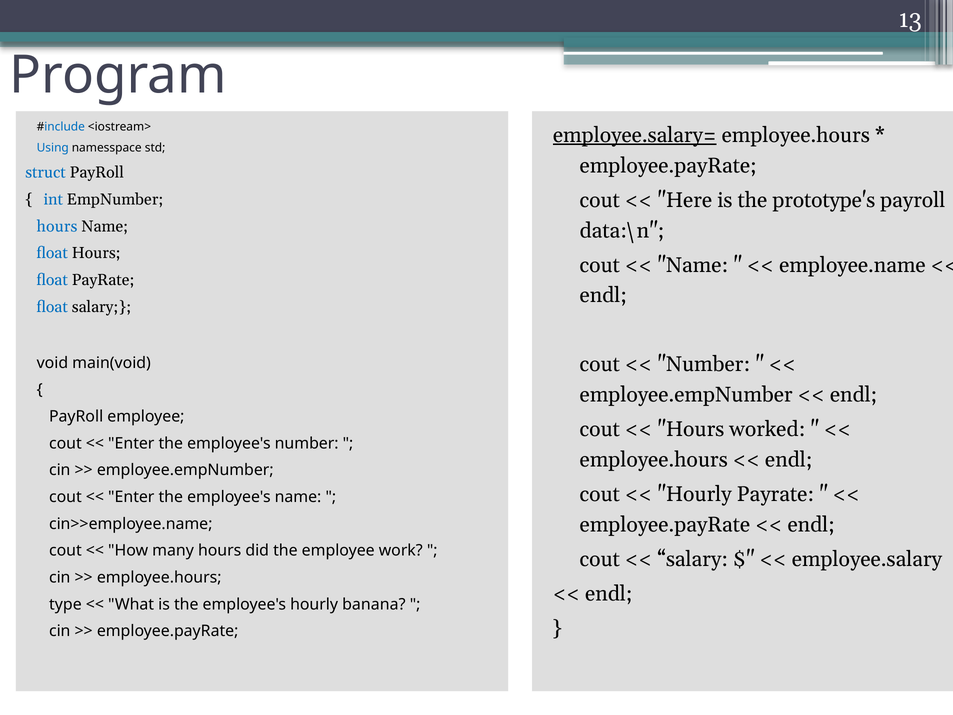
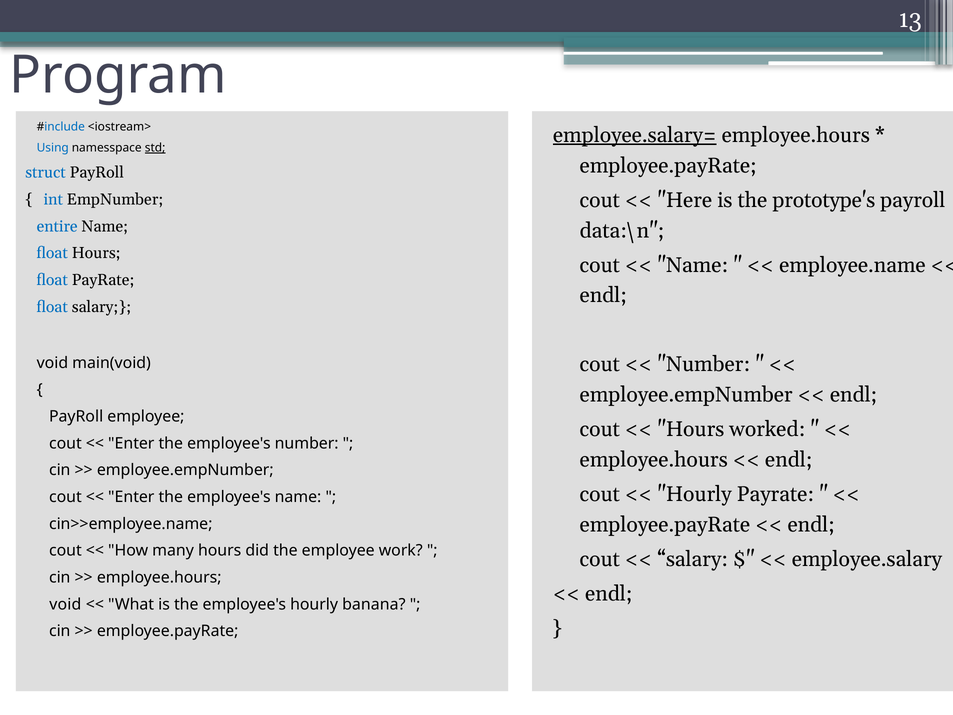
std underline: none -> present
hours at (57, 226): hours -> entire
type at (65, 604): type -> void
